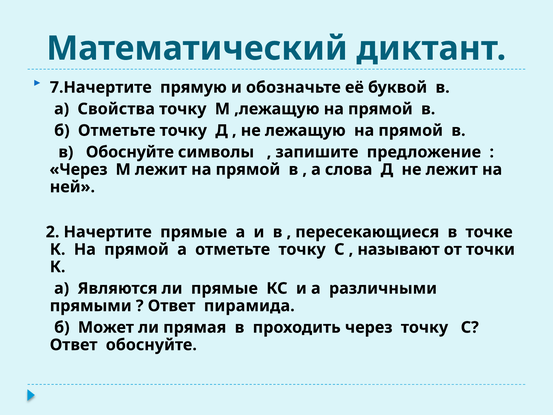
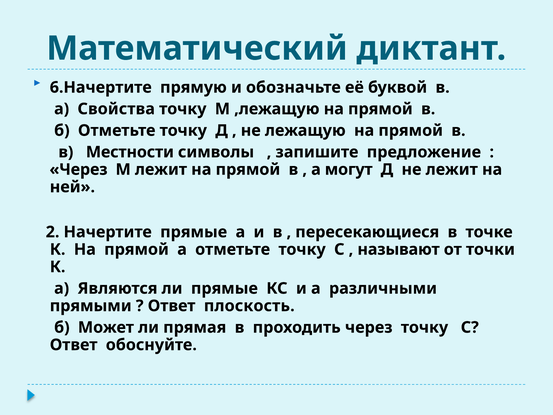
7.Начертите: 7.Начертите -> 6.Начертите
в Обоснуйте: Обоснуйте -> Местности
слова: слова -> могут
пирамида: пирамида -> плоскость
